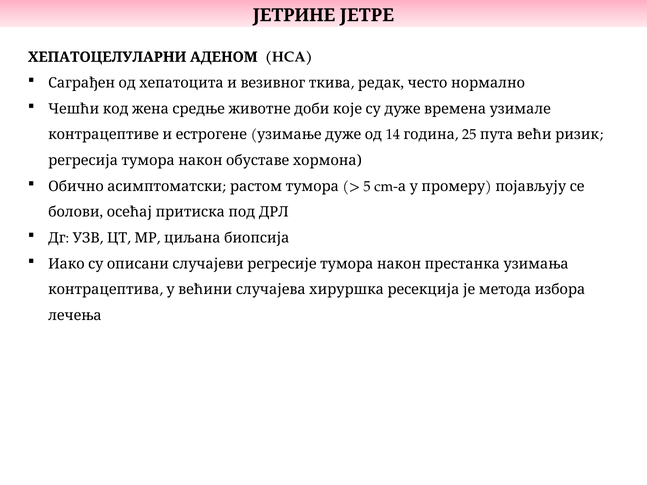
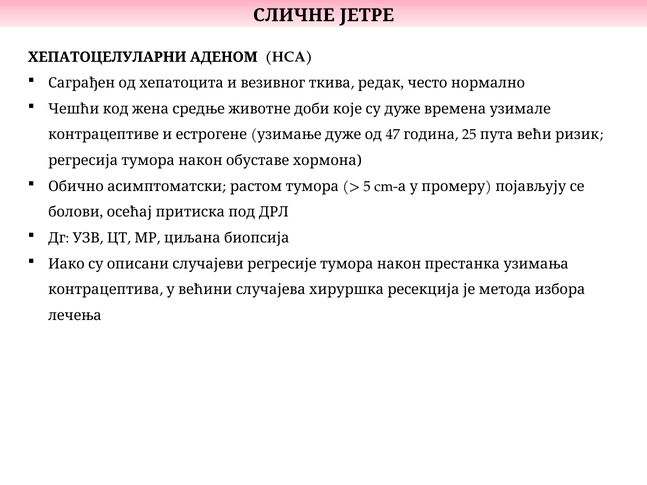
ЈЕТРИНЕ: ЈЕТРИНЕ -> СЛИЧНЕ
14: 14 -> 47
